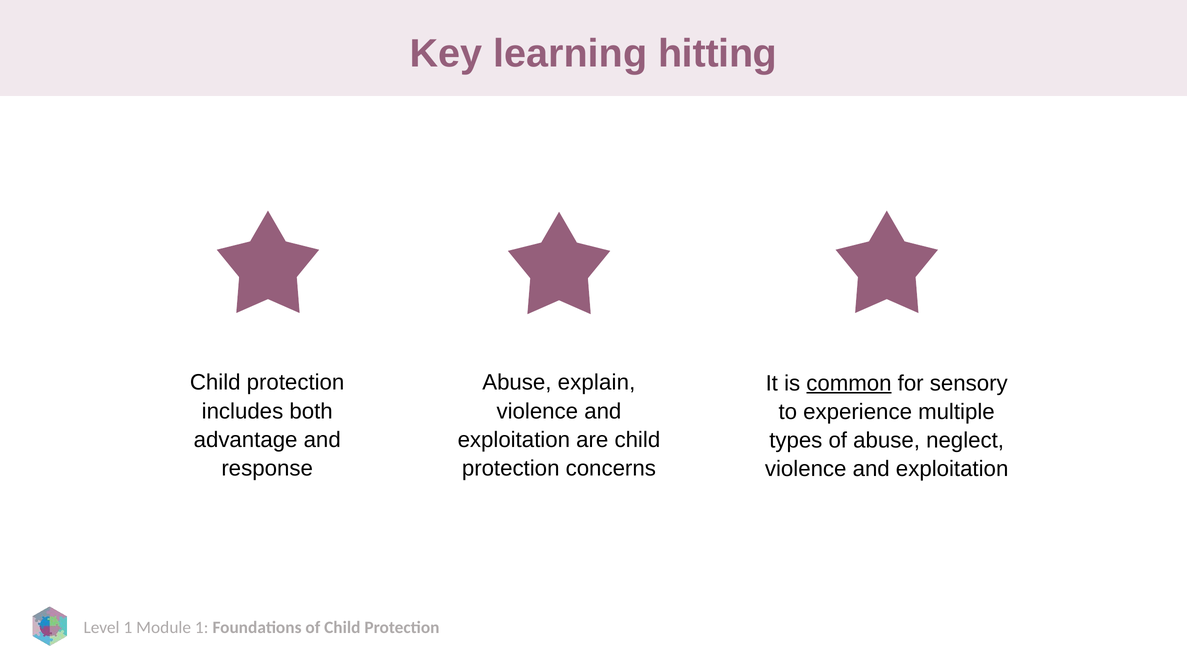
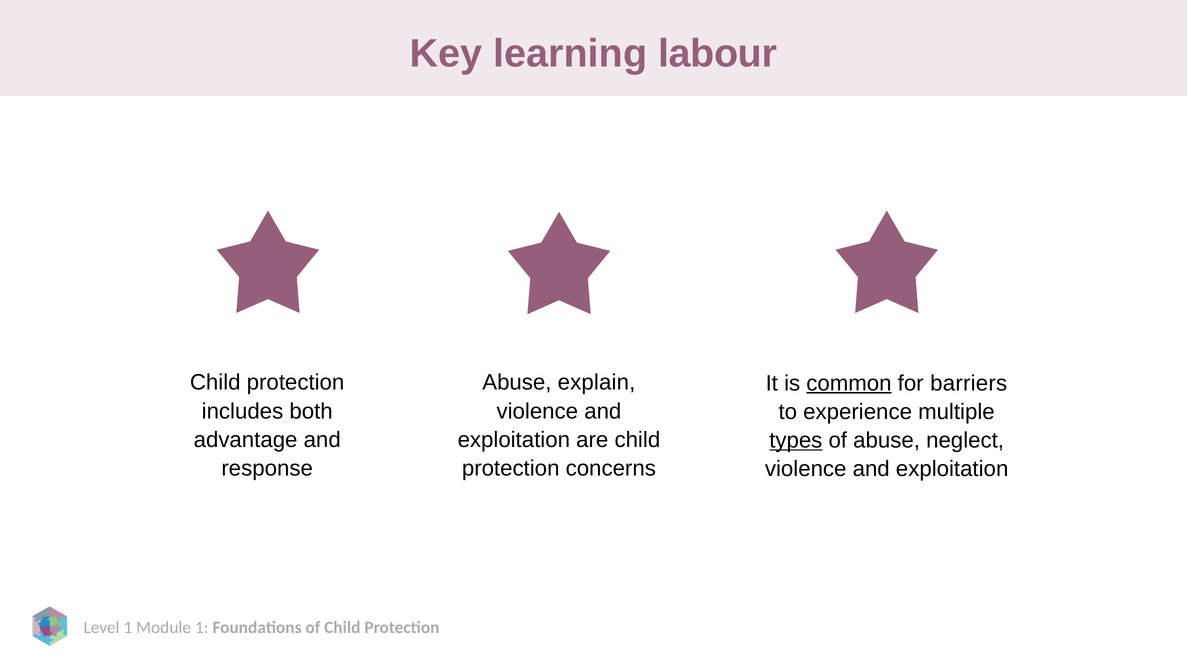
hitting: hitting -> labour
sensory: sensory -> barriers
types underline: none -> present
